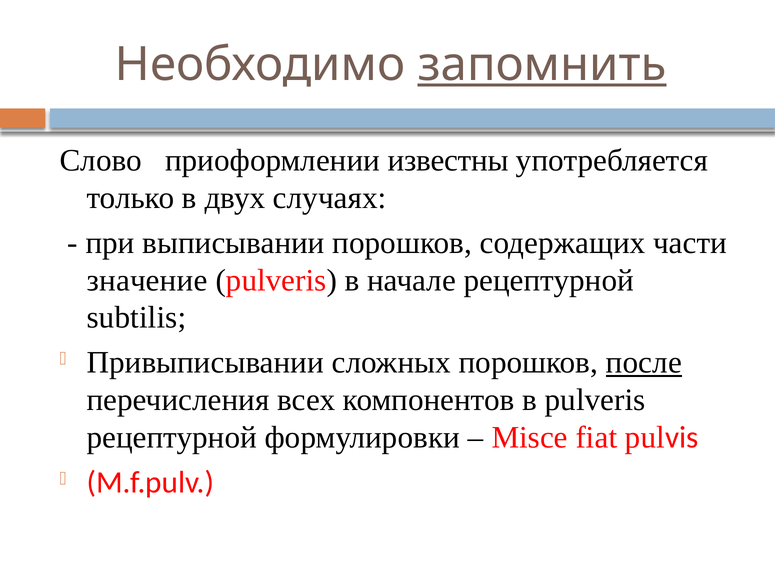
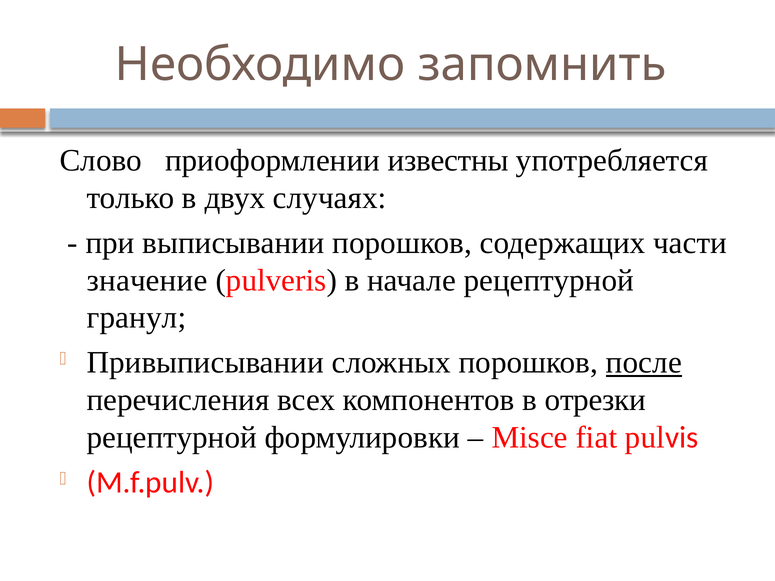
запомнить underline: present -> none
subtilis: subtilis -> гранул
в pulveris: pulveris -> отрезки
